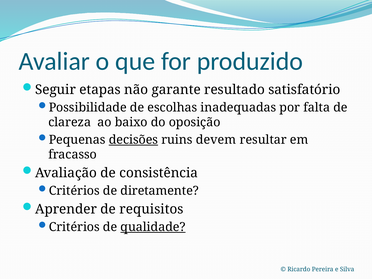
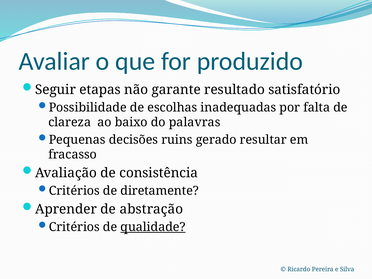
oposição: oposição -> palavras
decisões underline: present -> none
devem: devem -> gerado
requisitos: requisitos -> abstração
